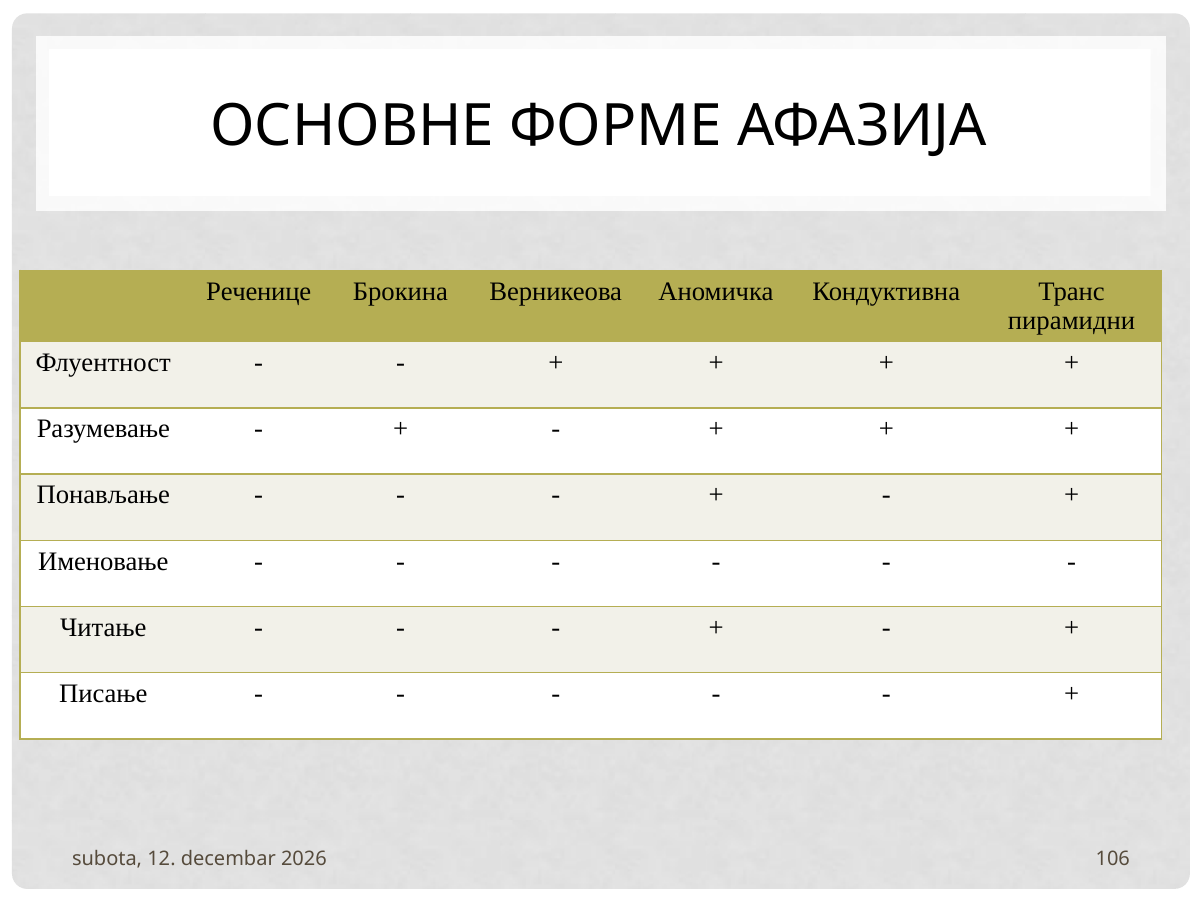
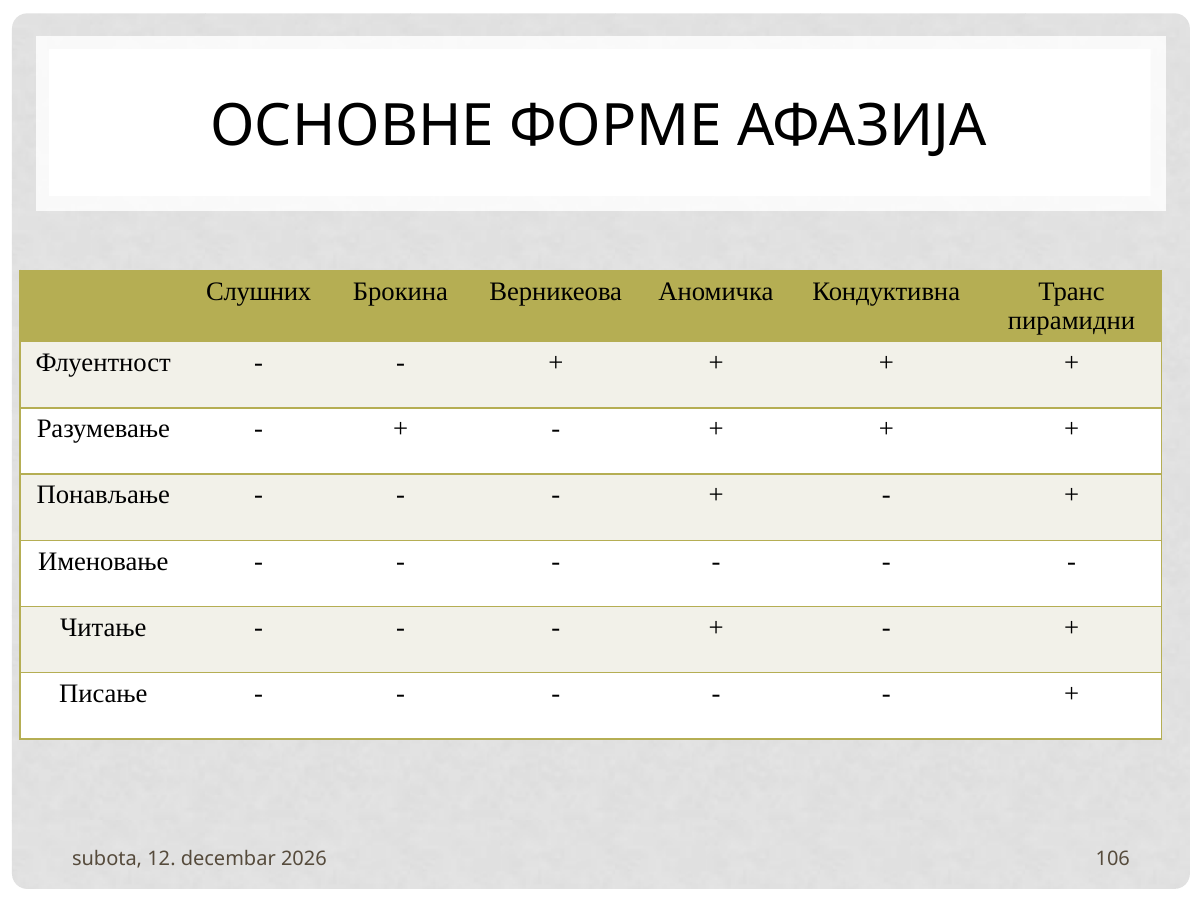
Реченице: Реченице -> Слушних
